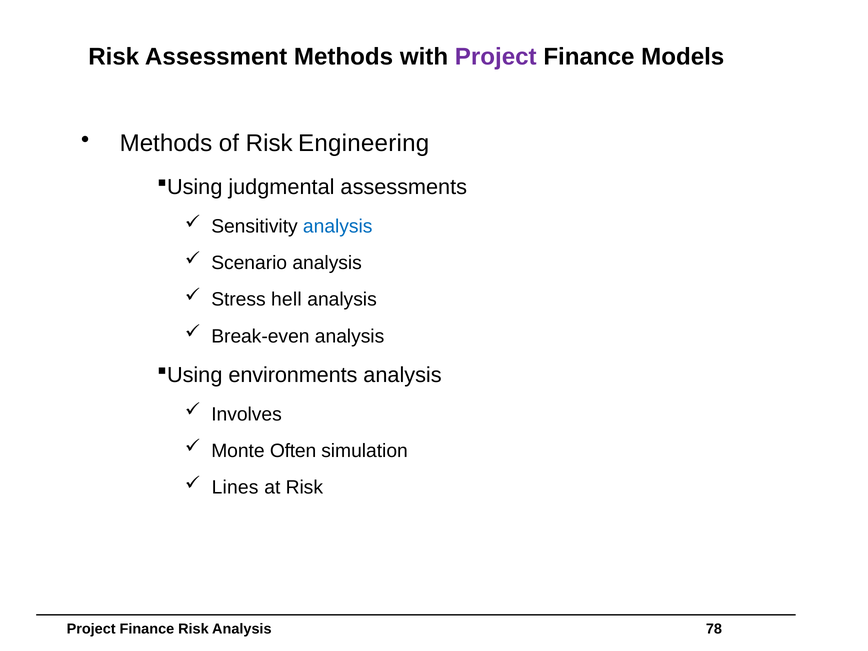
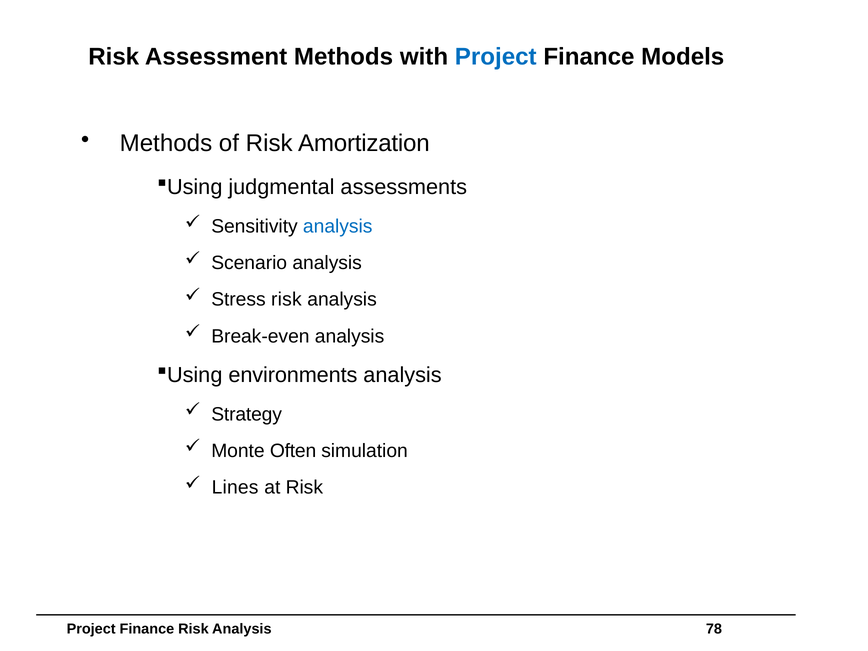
Project at (496, 57) colour: purple -> blue
Engineering: Engineering -> Amortization
Stress hell: hell -> risk
Involves: Involves -> Strategy
